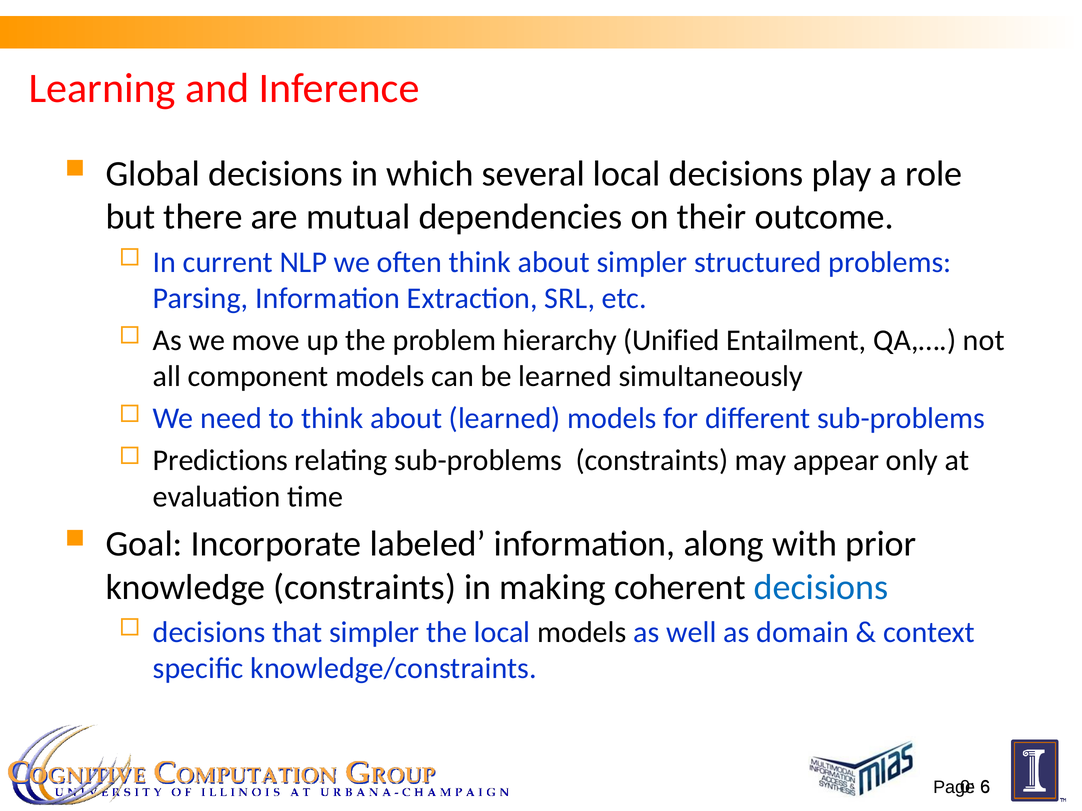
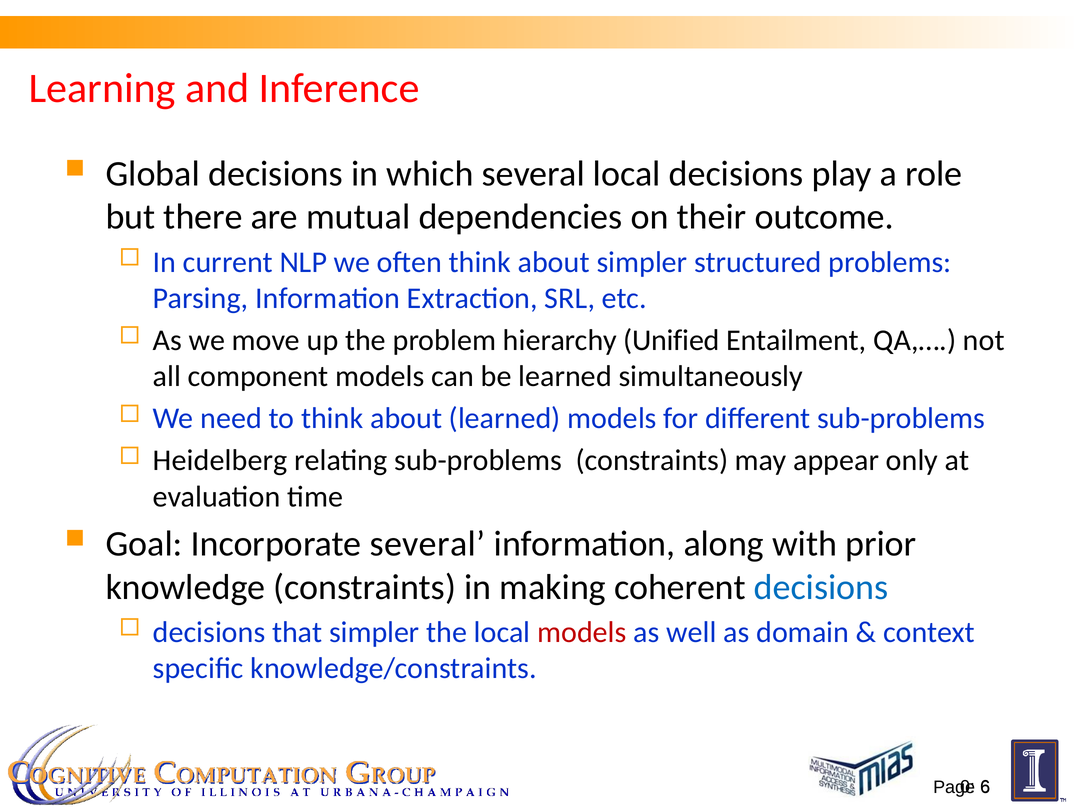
Predictions: Predictions -> Heidelberg
Incorporate labeled: labeled -> several
models at (582, 633) colour: black -> red
